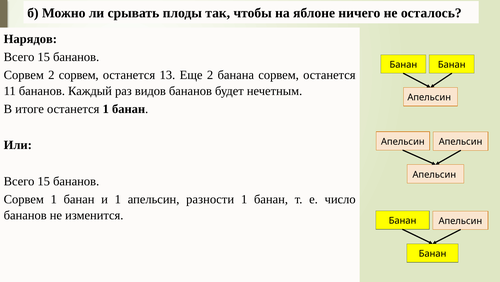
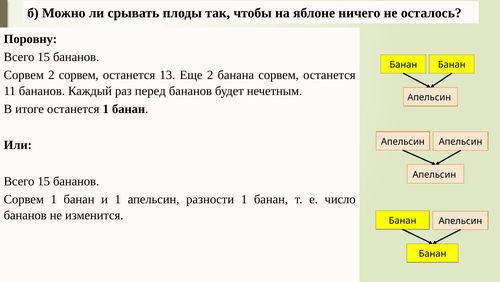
Нарядов: Нарядов -> Поровну
видов: видов -> перед
